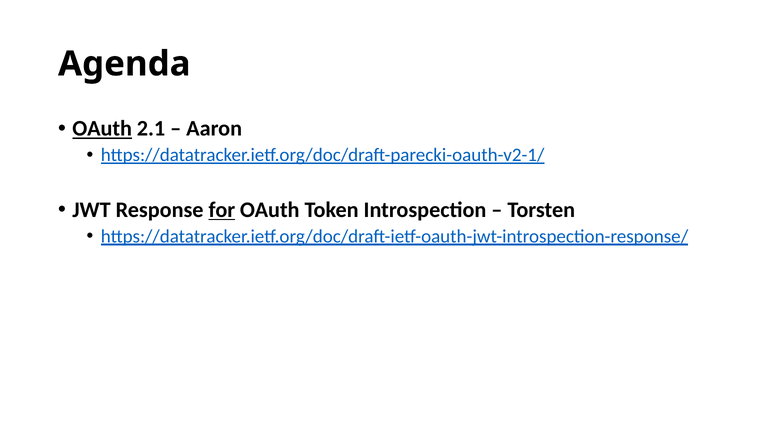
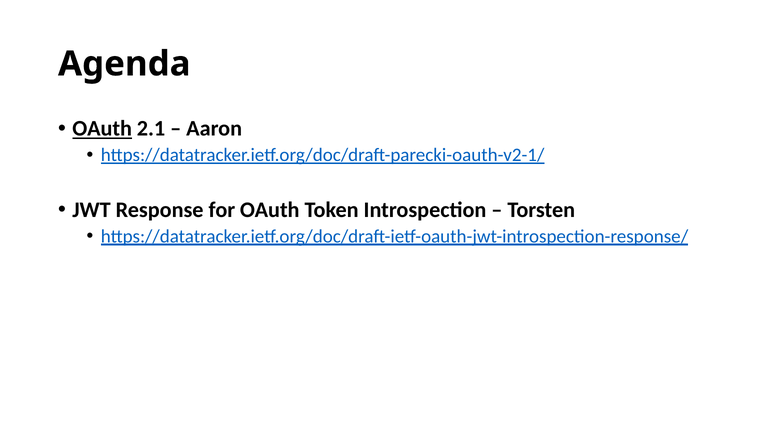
for underline: present -> none
